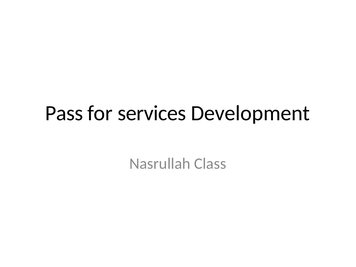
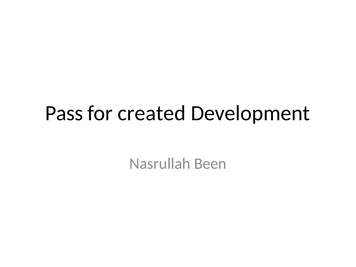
services: services -> created
Class: Class -> Been
